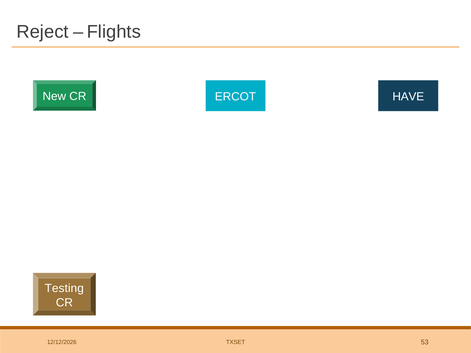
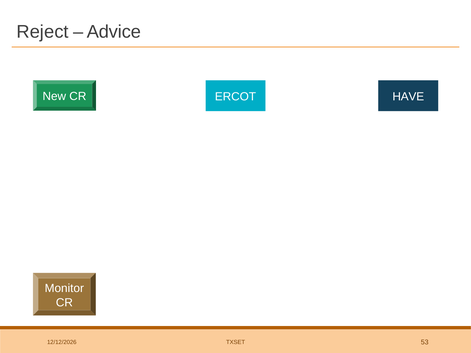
Flights: Flights -> Advice
Testing: Testing -> Monitor
